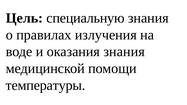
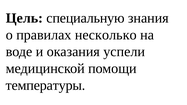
излучения: излучения -> несколько
оказания знания: знания -> успели
